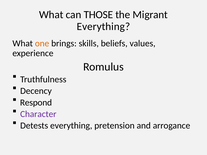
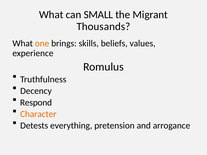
THOSE: THOSE -> SMALL
Everything at (103, 26): Everything -> Thousands
Character colour: purple -> orange
